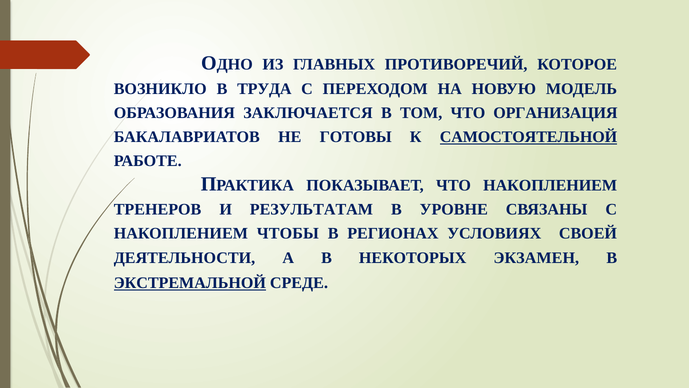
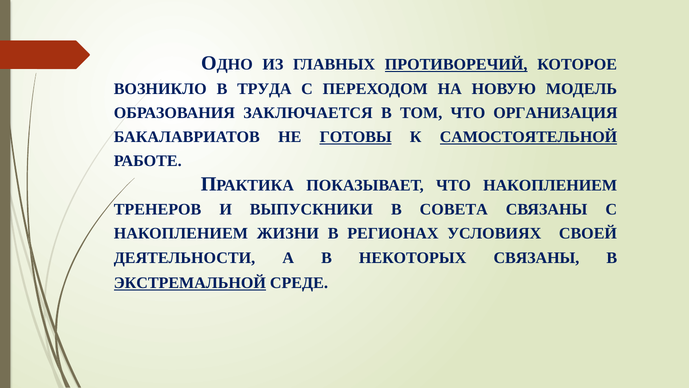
ПРОТИВОРЕЧИЙ underline: none -> present
ГОТОВЫ underline: none -> present
РЕЗУЛЬТАТАМ: РЕЗУЛЬТАТАМ -> ВЫПУСКНИКИ
УРОВНЕ: УРОВНЕ -> СОВЕТА
ЧТОБЫ: ЧТОБЫ -> ЖИЗНИ
НЕКОТОРЫХ ЭКЗАМЕН: ЭКЗАМЕН -> СВЯЗАНЫ
